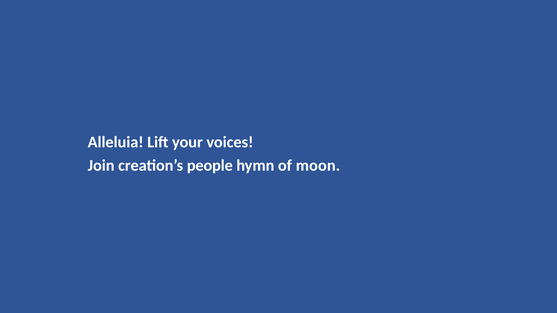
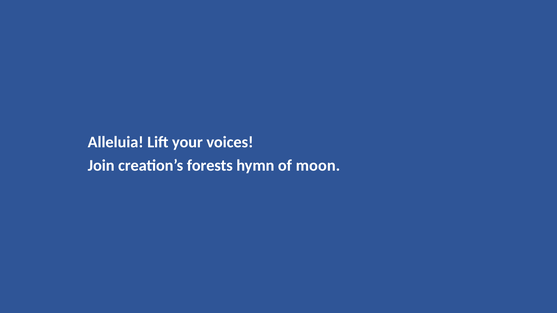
people: people -> forests
